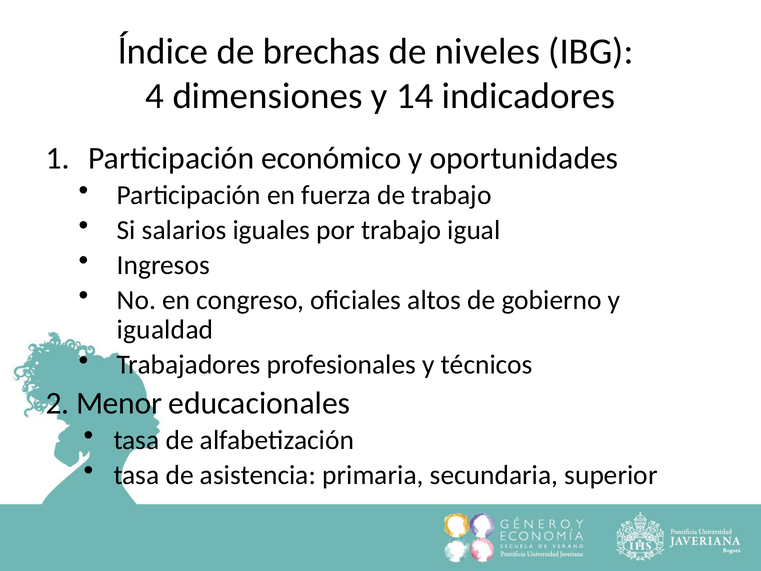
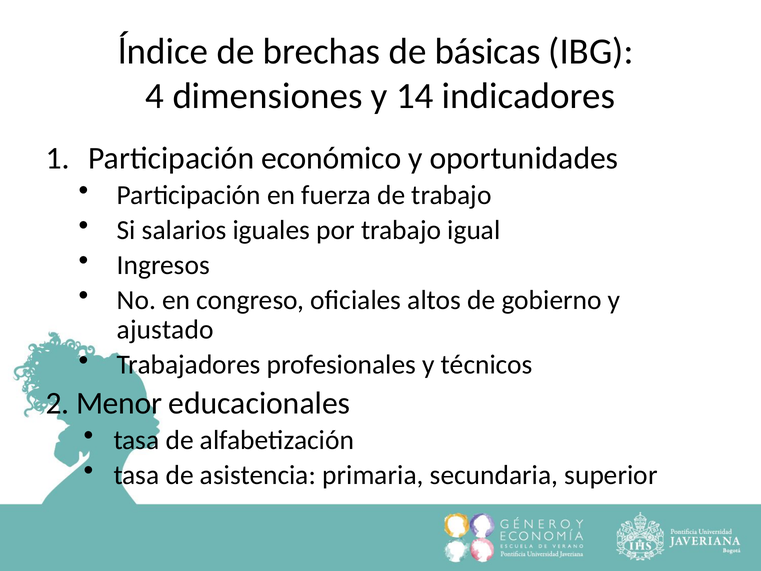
niveles: niveles -> básicas
igualdad: igualdad -> ajustado
